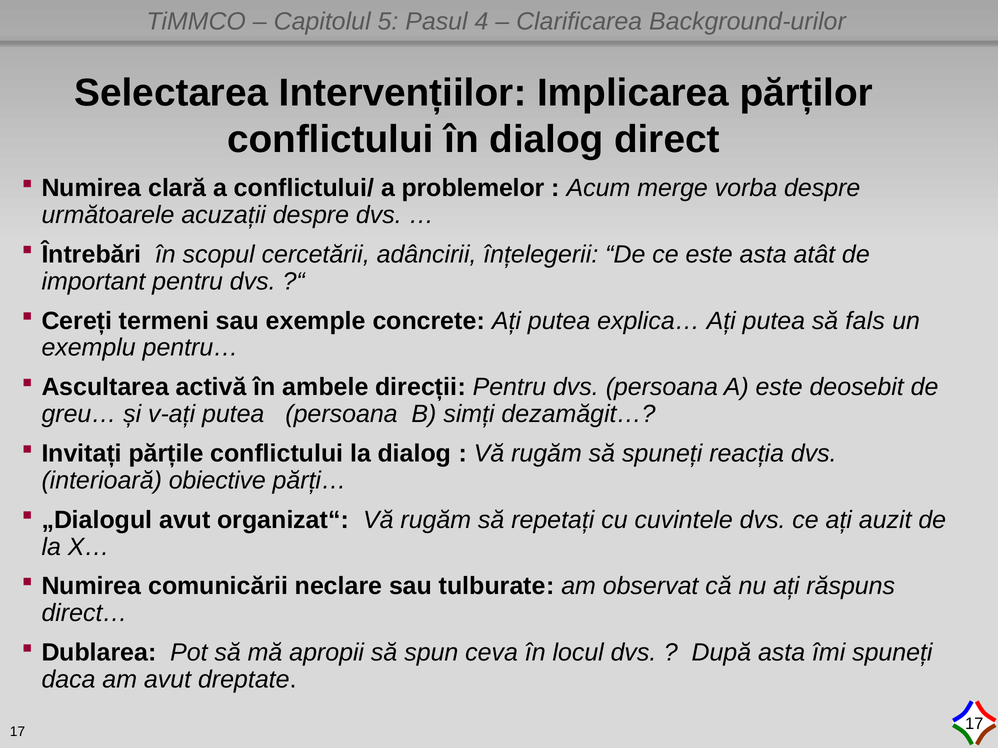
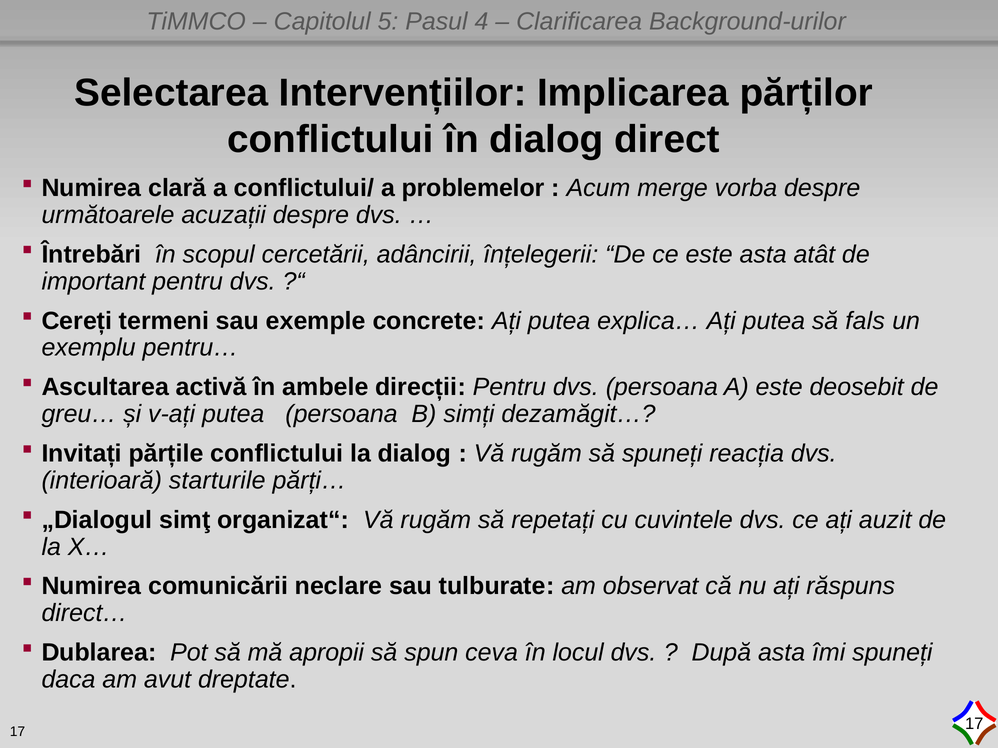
obiective: obiective -> starturile
„Dialogul avut: avut -> simţ
